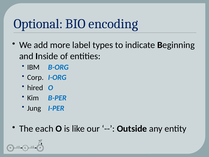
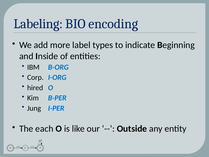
Optional: Optional -> Labeling
